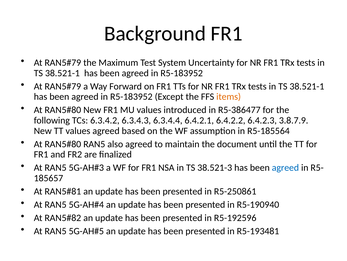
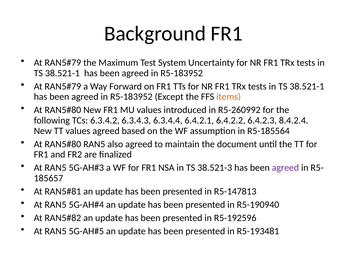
R5-386477: R5-386477 -> R5-260992
3.8.7.9: 3.8.7.9 -> 8.4.2.4
agreed at (285, 167) colour: blue -> purple
R5-250861: R5-250861 -> R5-147813
